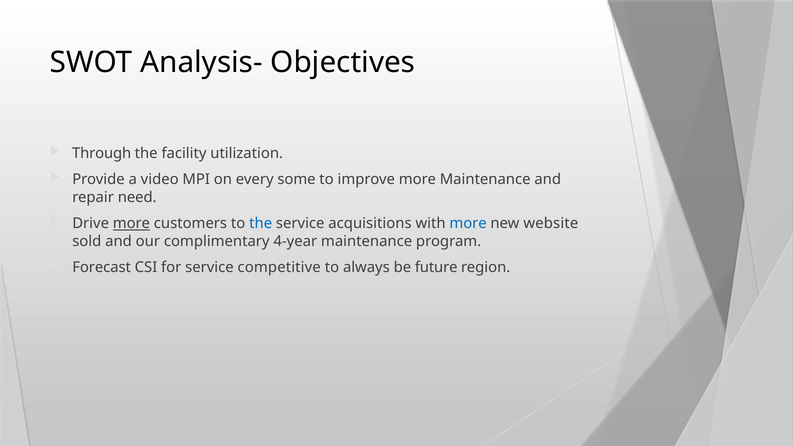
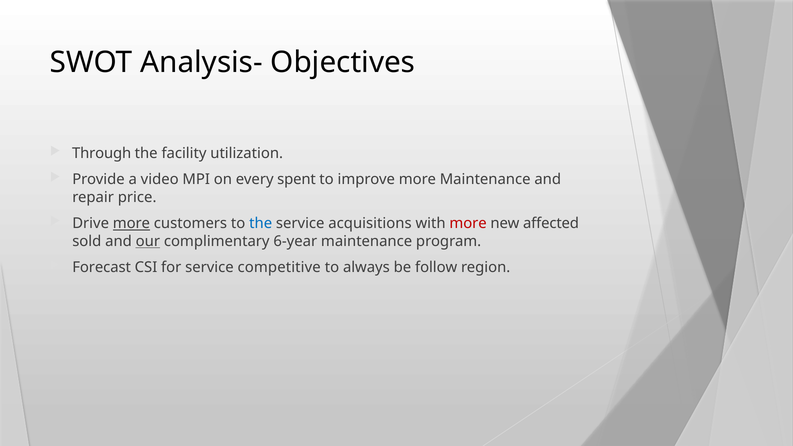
some: some -> spent
need: need -> price
more at (468, 224) colour: blue -> red
website: website -> affected
our underline: none -> present
4-year: 4-year -> 6-year
future: future -> follow
